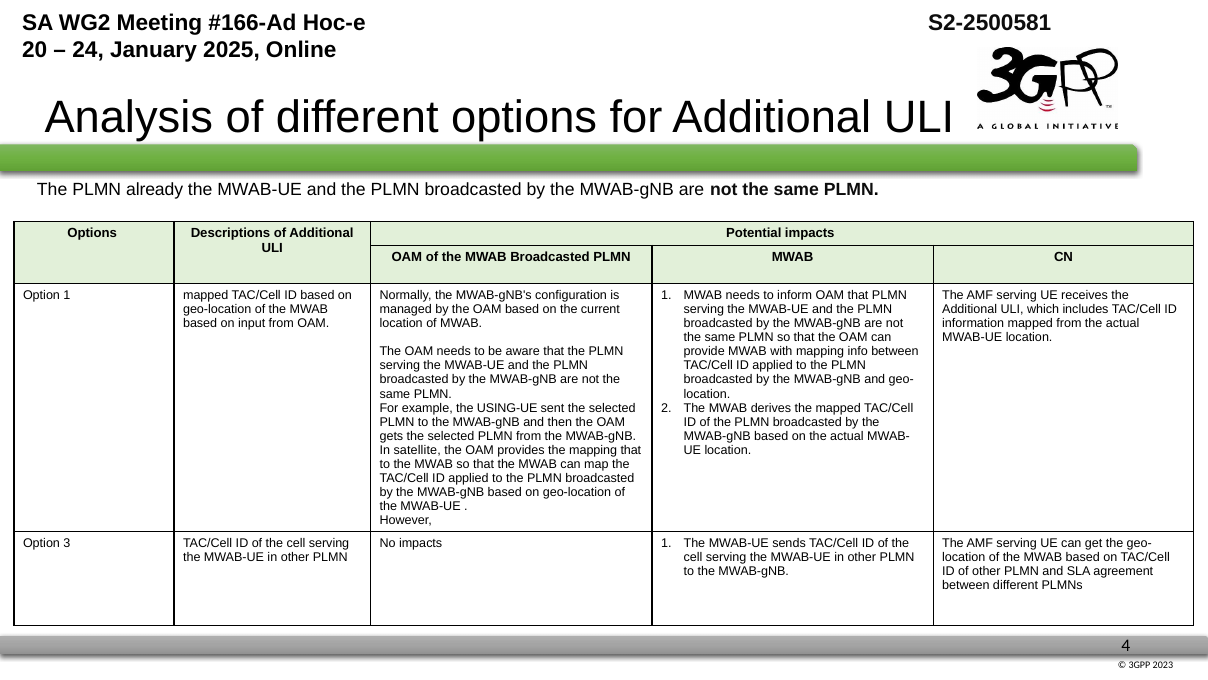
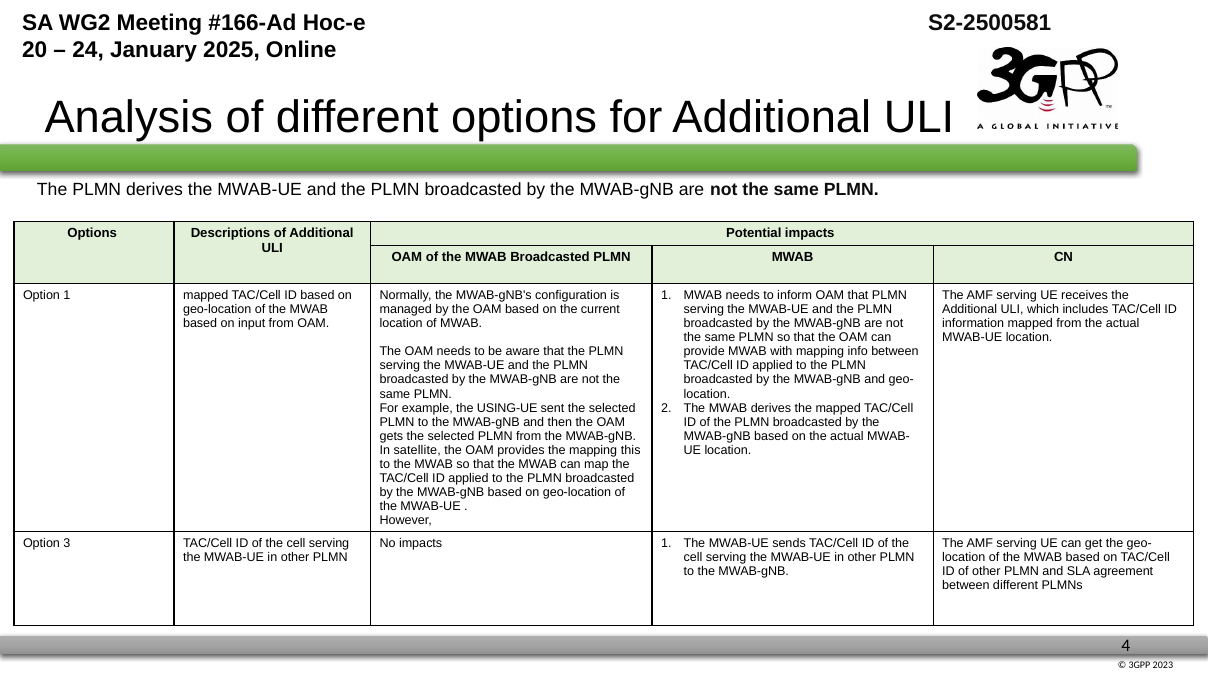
PLMN already: already -> derives
mapping that: that -> this
